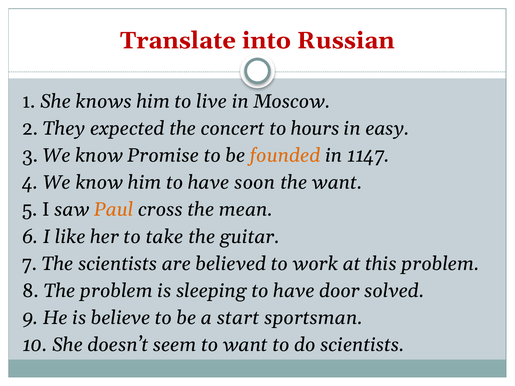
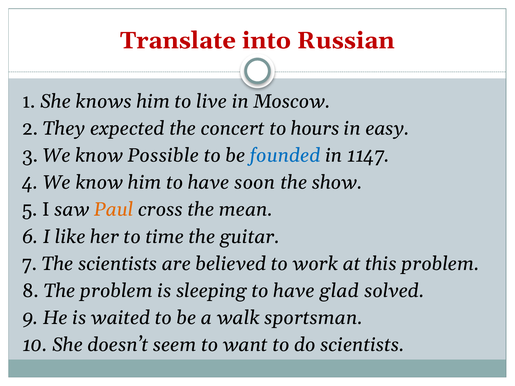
Promise: Promise -> Possible
founded colour: orange -> blue
the want: want -> show
take: take -> time
door: door -> glad
believe: believe -> waited
start: start -> walk
